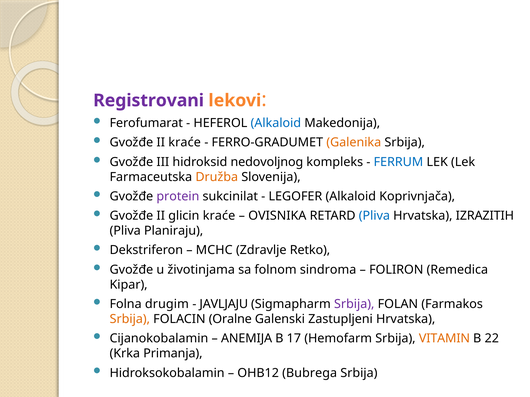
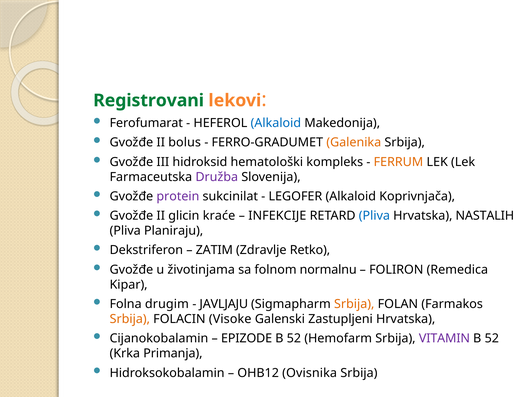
Registrovani colour: purple -> green
II kraće: kraće -> bolus
nedovoljnog: nedovoljnog -> hematološki
FERRUM colour: blue -> orange
Družba colour: orange -> purple
OVISNIKA: OVISNIKA -> INFEKCIJE
IZRAZITIH: IZRAZITIH -> NASTALIH
MCHC: MCHC -> ZATIM
sindroma: sindroma -> normalnu
Srbija at (354, 304) colour: purple -> orange
Oralne: Oralne -> Visoke
ANEMIJA: ANEMIJA -> EPIZODE
17 at (294, 339): 17 -> 52
VITAMIN colour: orange -> purple
22 at (492, 339): 22 -> 52
Bubrega: Bubrega -> Ovisnika
